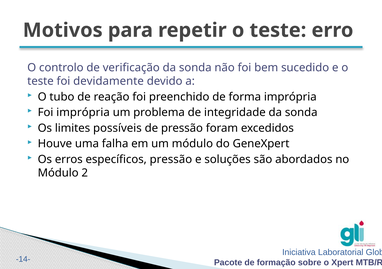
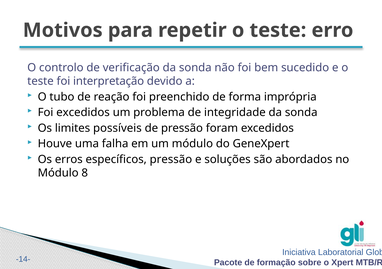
devidamente: devidamente -> interpretação
Foi imprópria: imprópria -> excedidos
2: 2 -> 8
